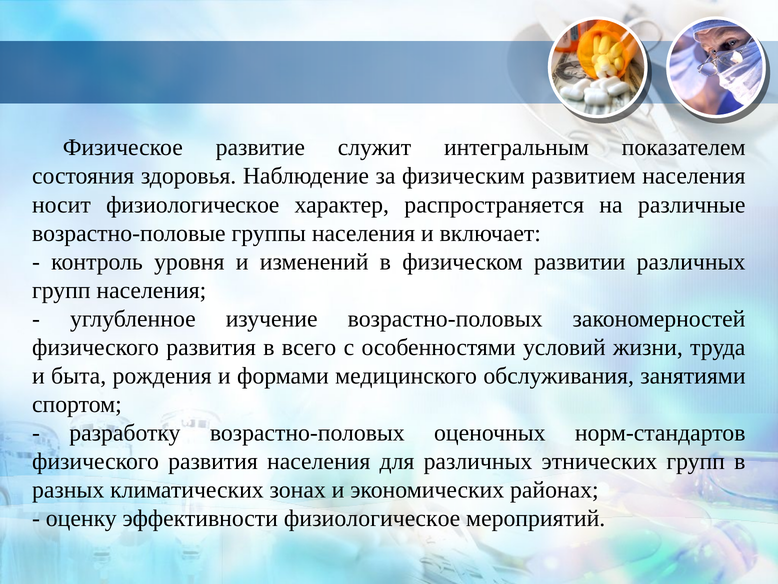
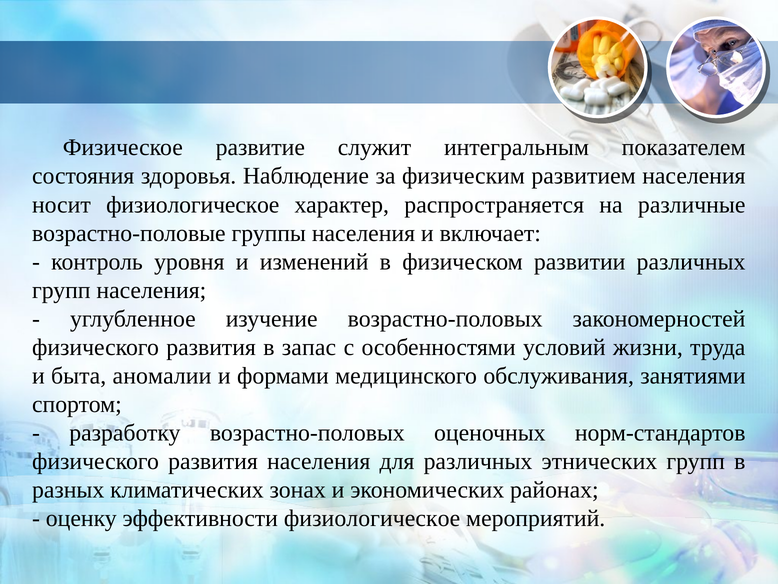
всего: всего -> запас
рождения: рождения -> аномалии
